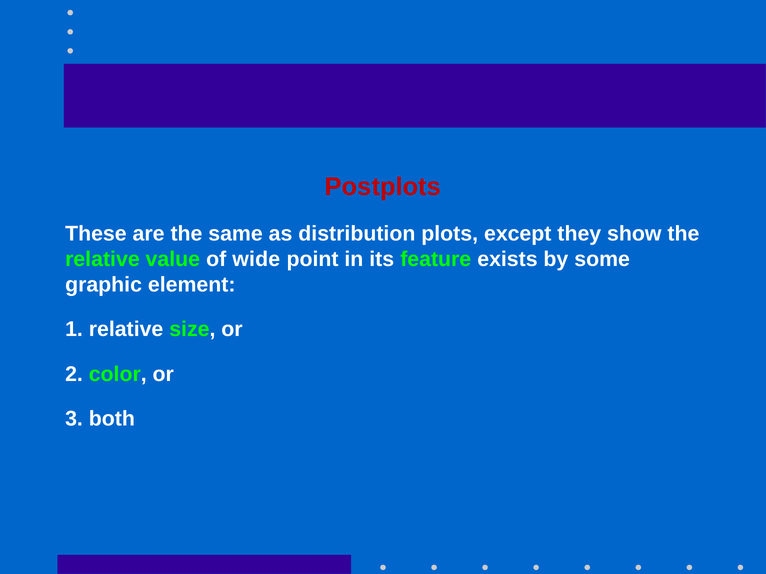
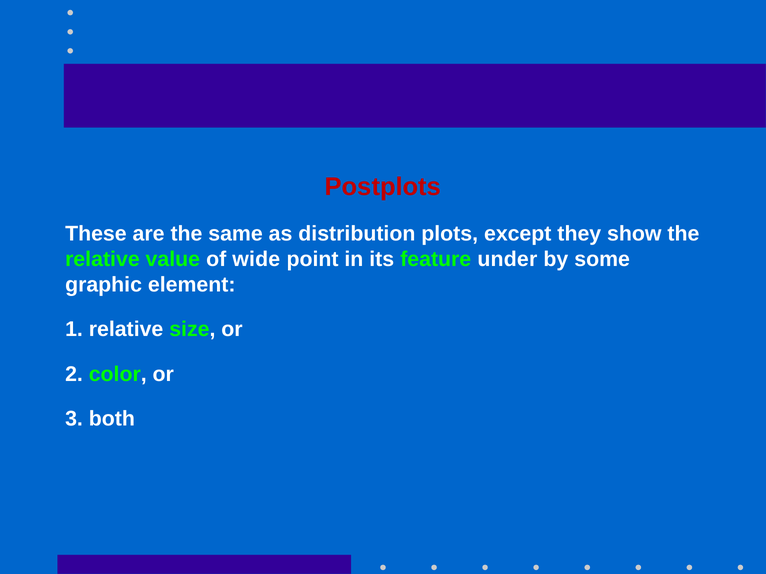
exists: exists -> under
